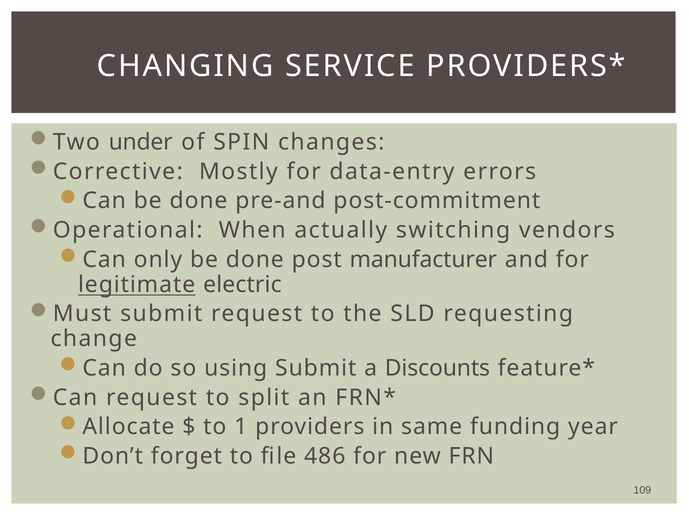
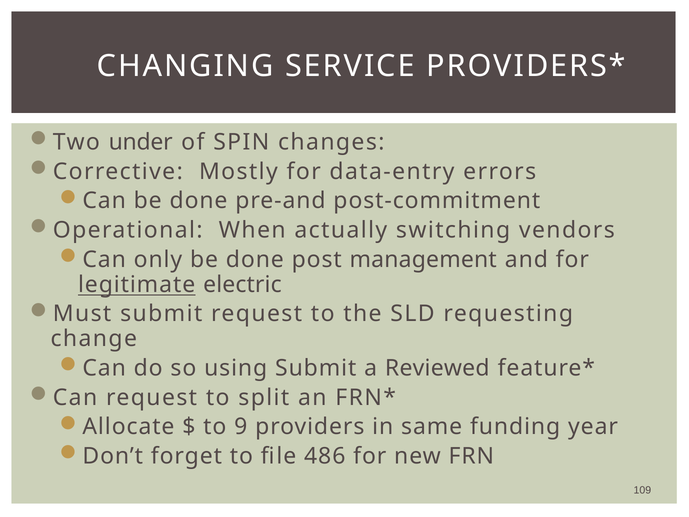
manufacturer: manufacturer -> management
Discounts: Discounts -> Reviewed
1: 1 -> 9
